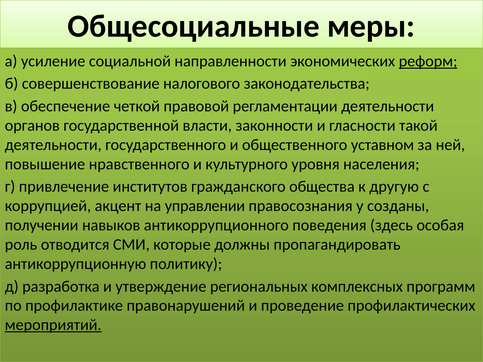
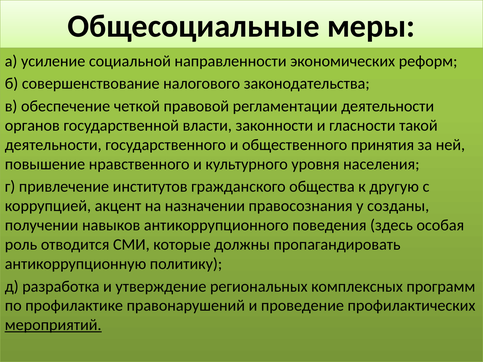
реформ underline: present -> none
уставном: уставном -> принятия
управлении: управлении -> назначении
